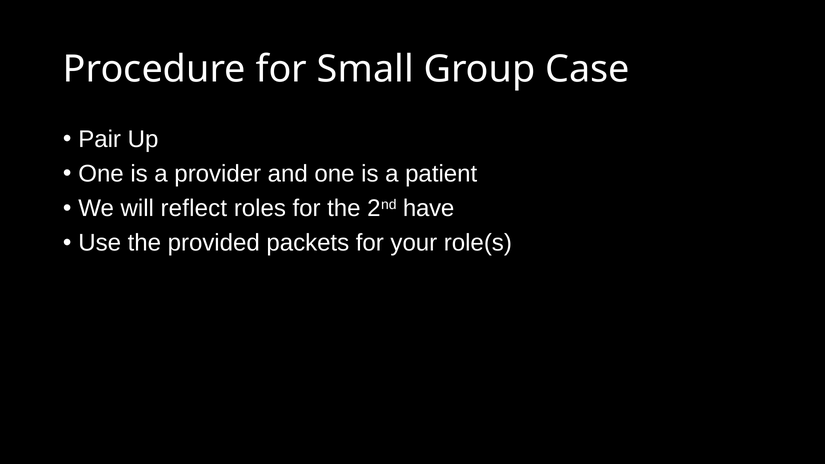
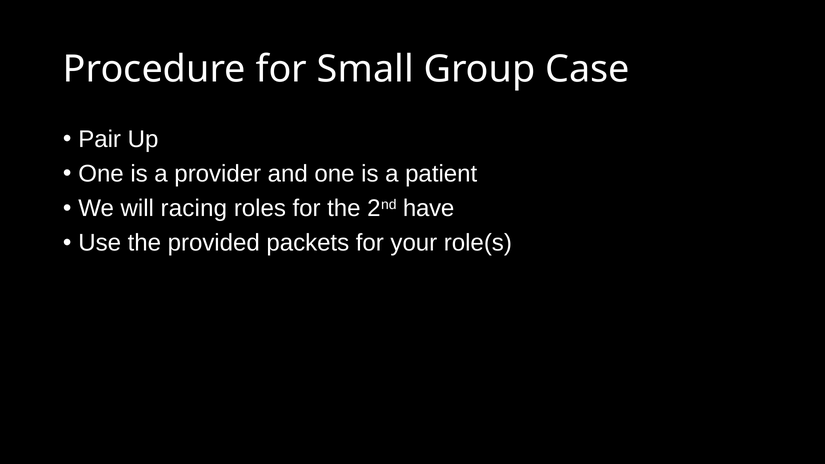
reflect: reflect -> racing
